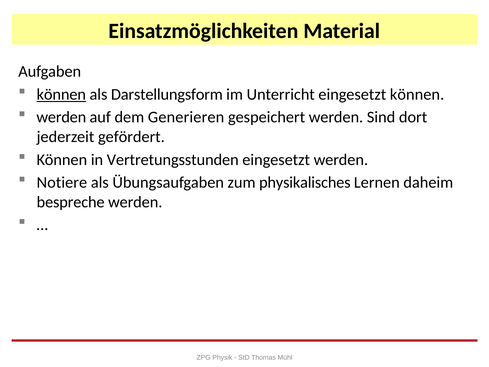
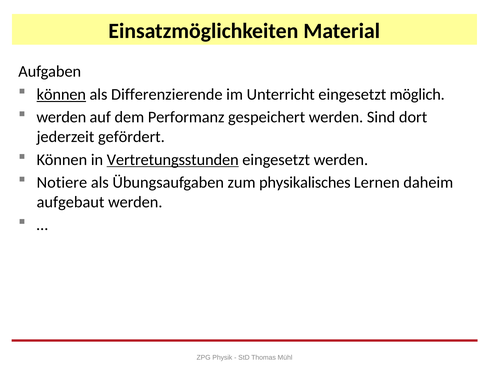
Darstellungsform: Darstellungsform -> Differenzierende
eingesetzt können: können -> möglich
Generieren: Generieren -> Performanz
Vertretungsstunden underline: none -> present
bespreche: bespreche -> aufgebaut
